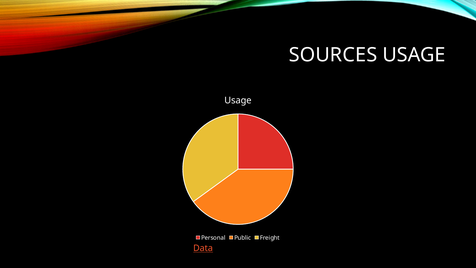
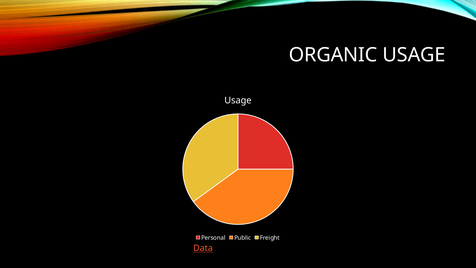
SOURCES: SOURCES -> ORGANIC
